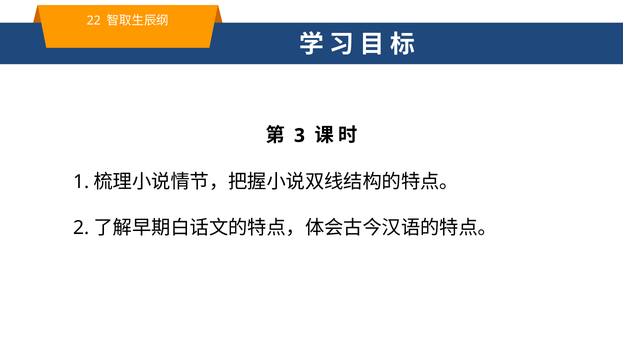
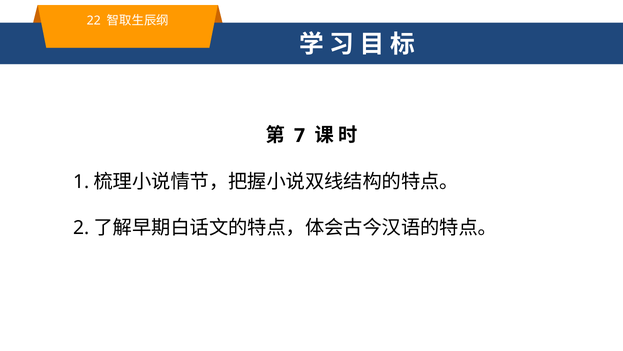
3: 3 -> 7
